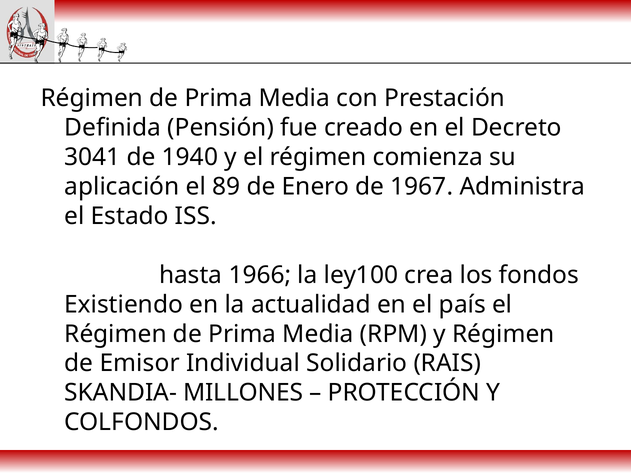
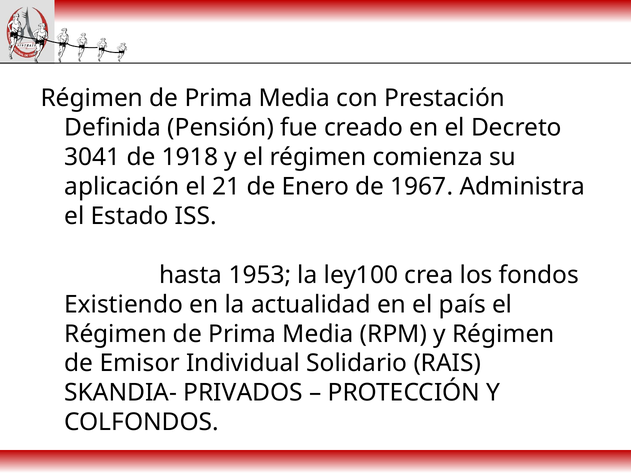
1940: 1940 -> 1918
89: 89 -> 21
1966: 1966 -> 1953
MILLONES: MILLONES -> PRIVADOS
